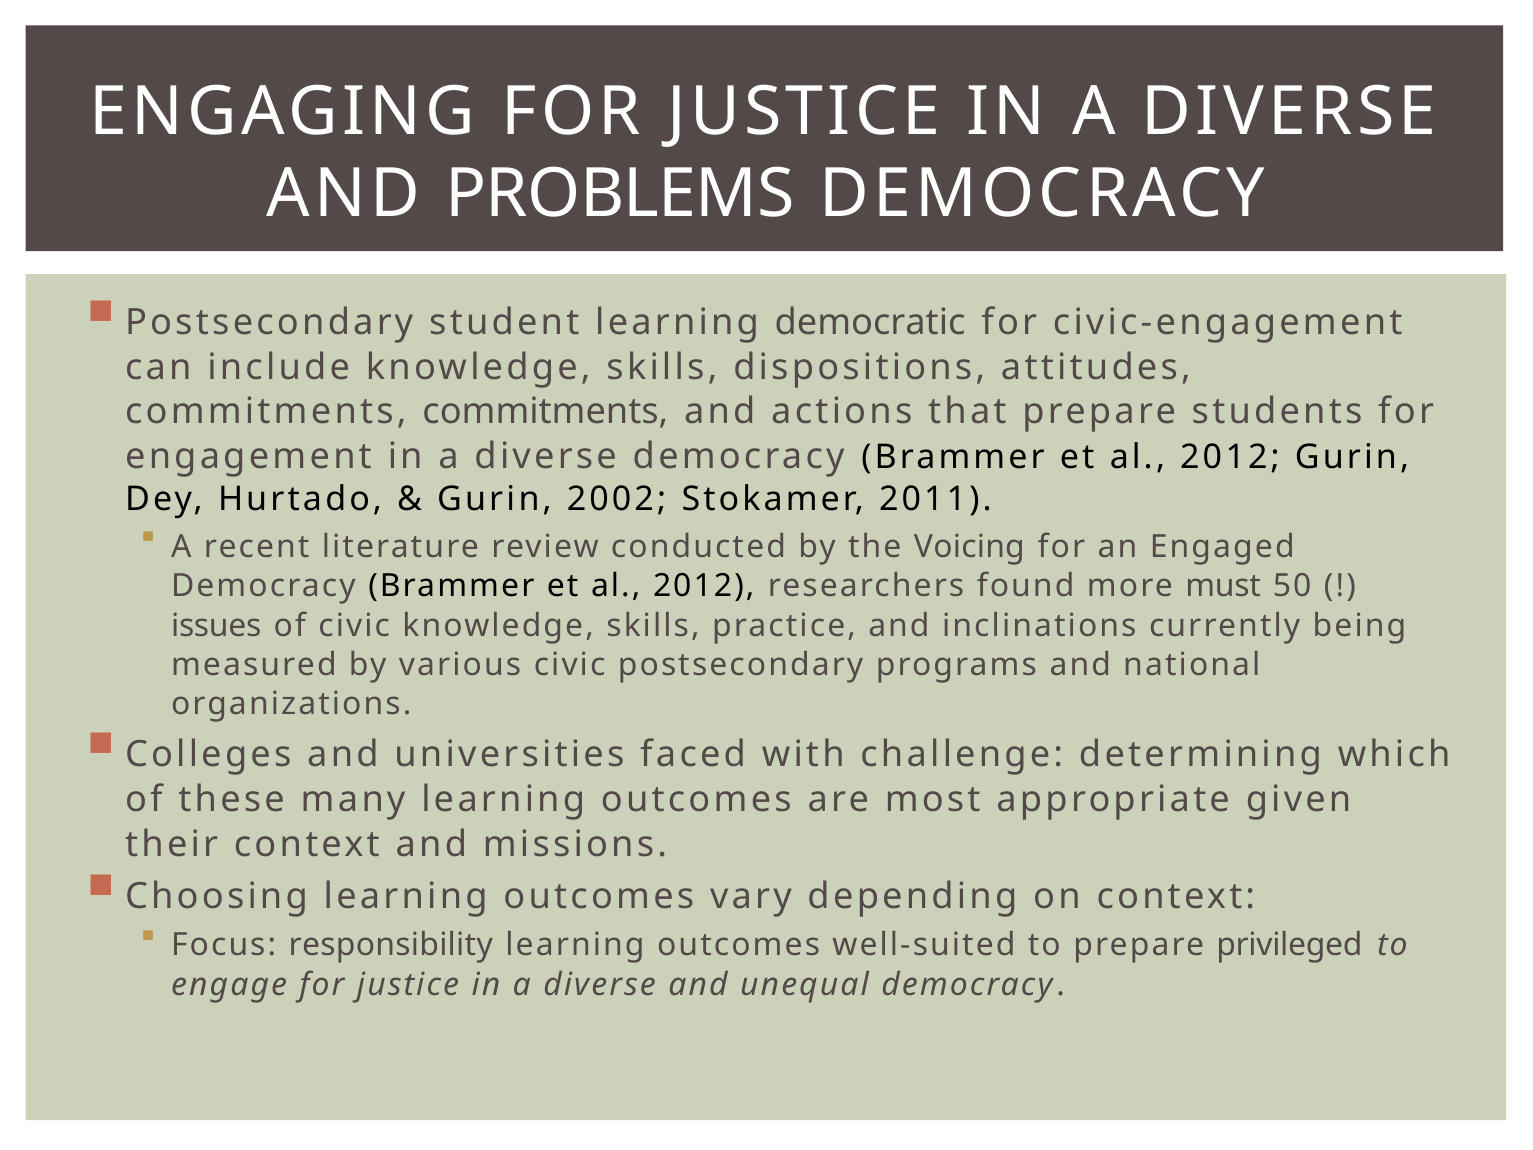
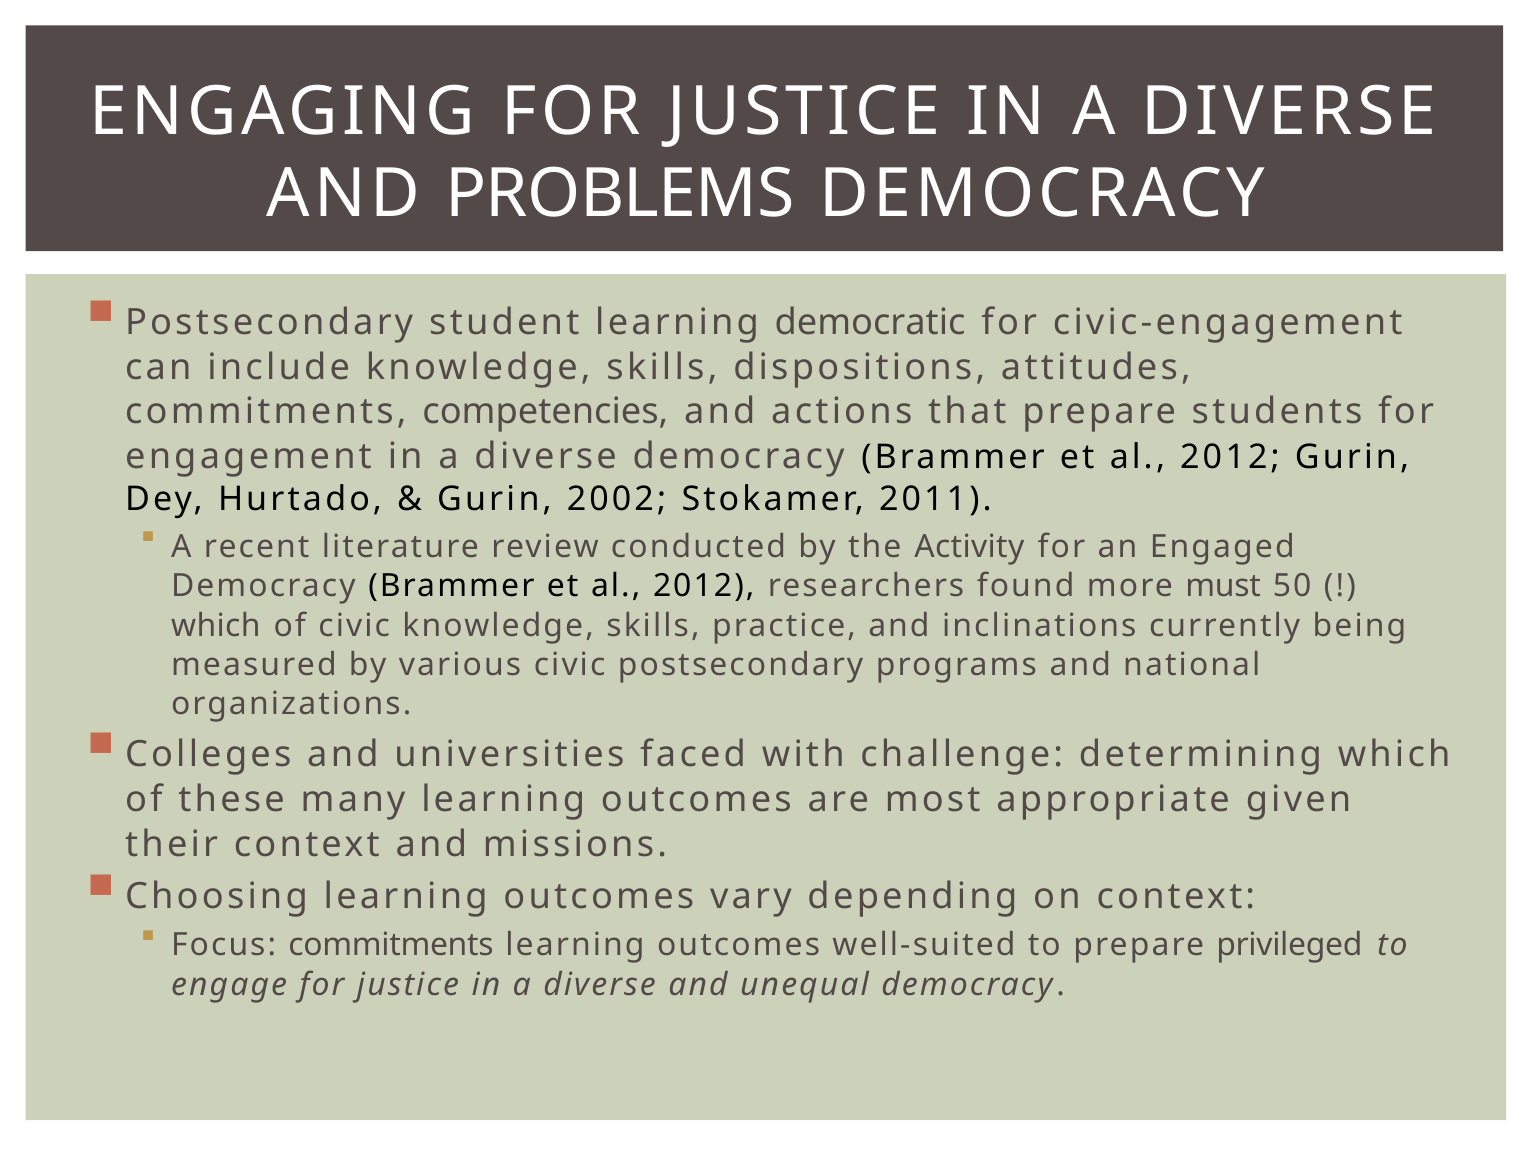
commitments commitments: commitments -> competencies
Voicing: Voicing -> Activity
issues at (216, 625): issues -> which
Focus responsibility: responsibility -> commitments
